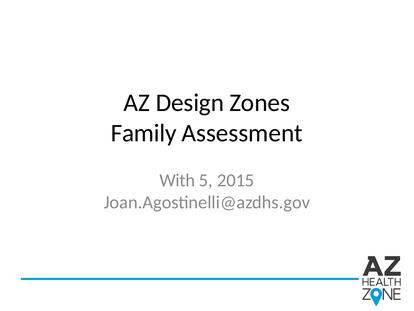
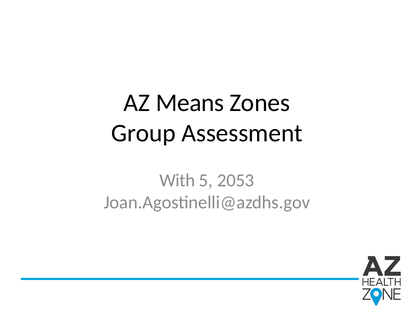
Design: Design -> Means
Family: Family -> Group
2015: 2015 -> 2053
